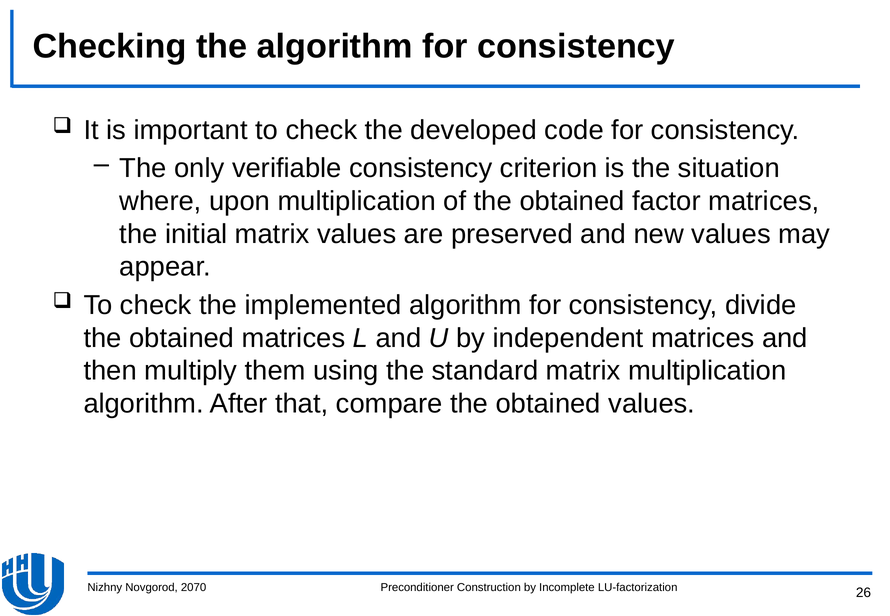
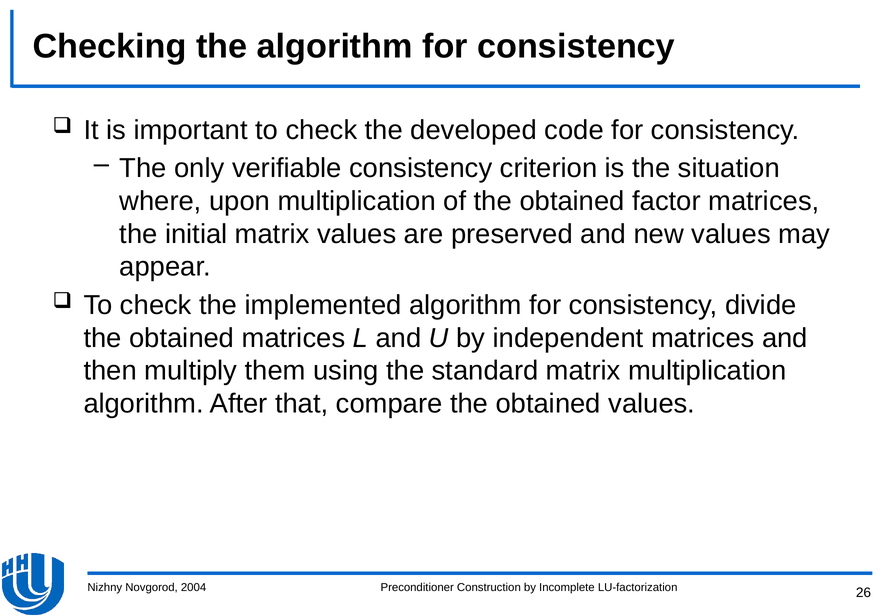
2070: 2070 -> 2004
